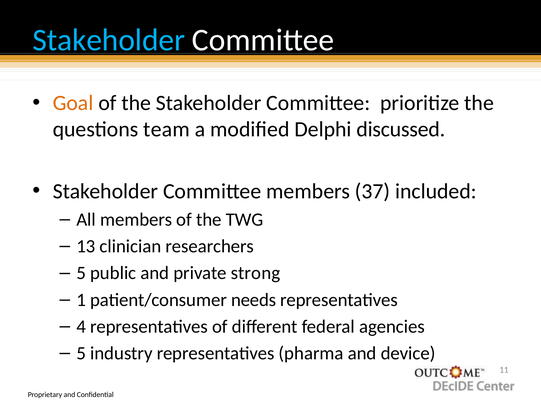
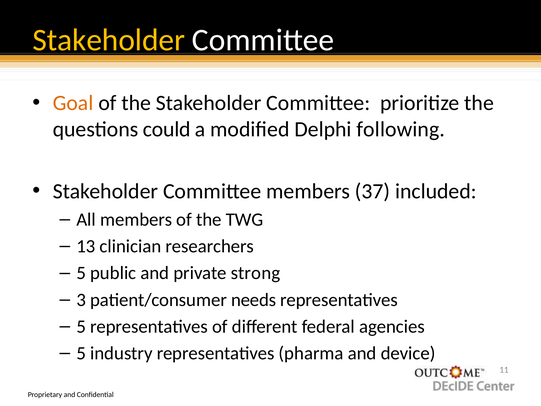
Stakeholder at (109, 40) colour: light blue -> yellow
team: team -> could
discussed: discussed -> following
1: 1 -> 3
4 at (81, 326): 4 -> 5
